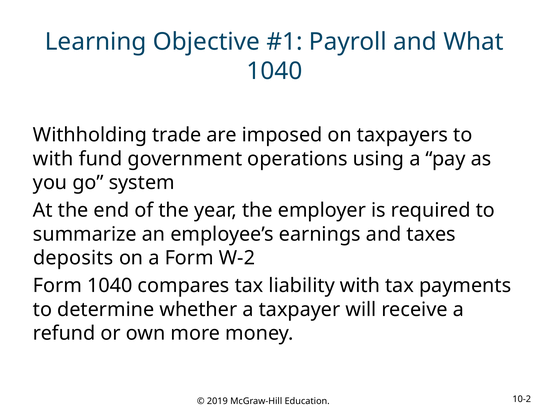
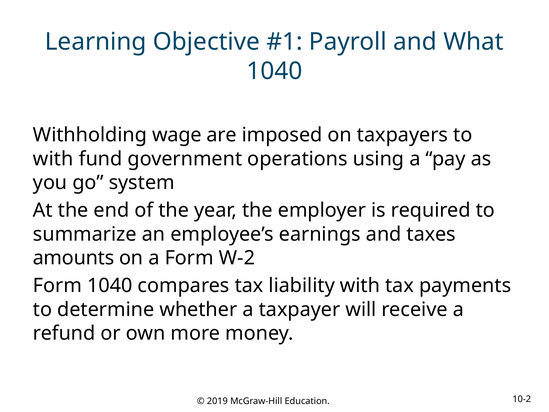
trade: trade -> wage
deposits: deposits -> amounts
